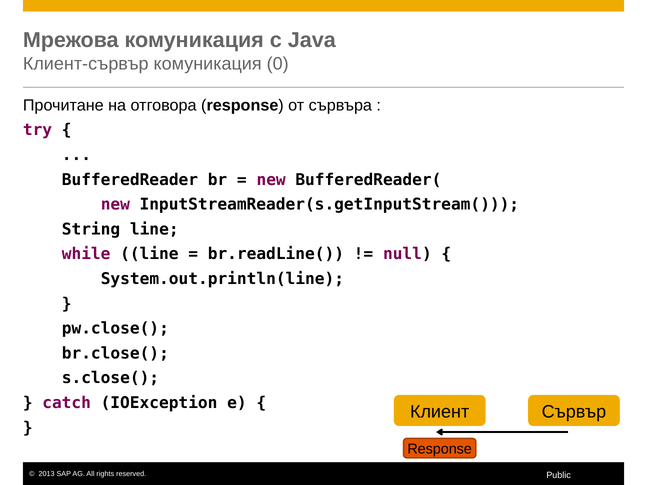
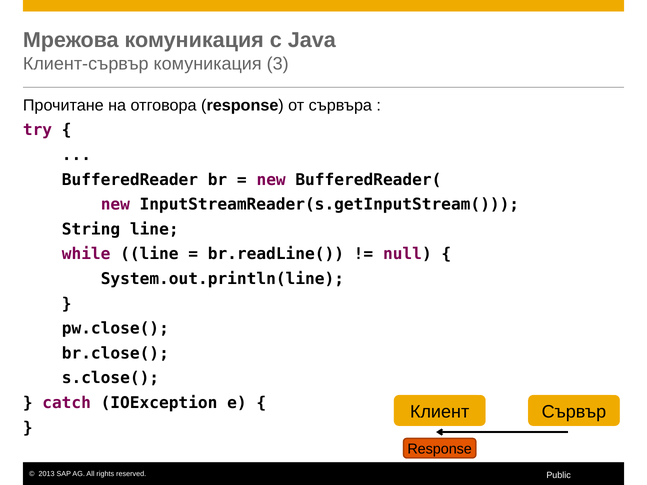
0: 0 -> 3
